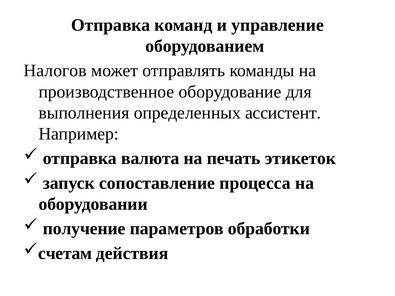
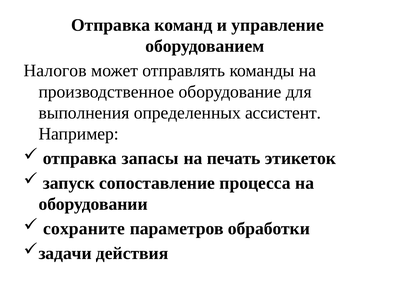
валюта: валюта -> запасы
получение: получение -> сохраните
счетам: счетам -> задачи
